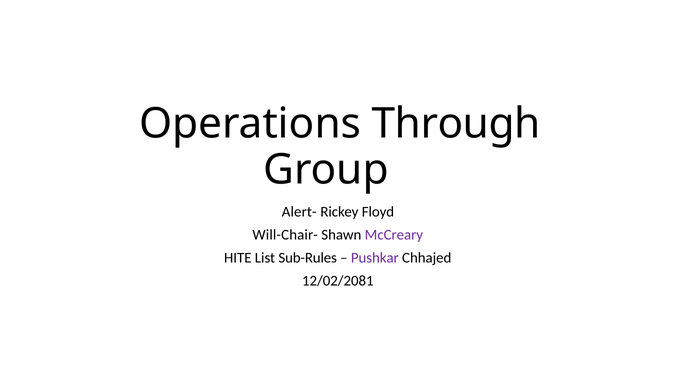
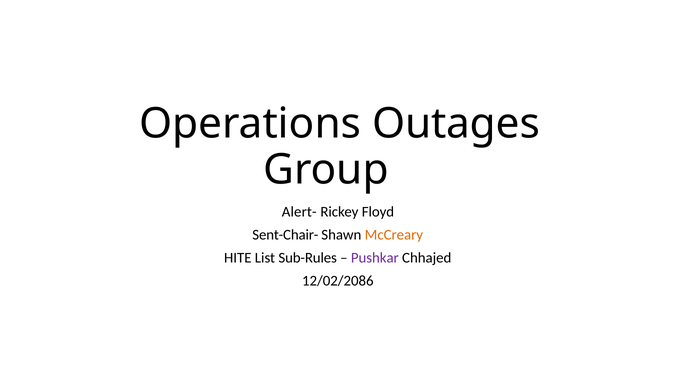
Through: Through -> Outages
Will-Chair-: Will-Chair- -> Sent-Chair-
McCreary colour: purple -> orange
12/02/2081: 12/02/2081 -> 12/02/2086
